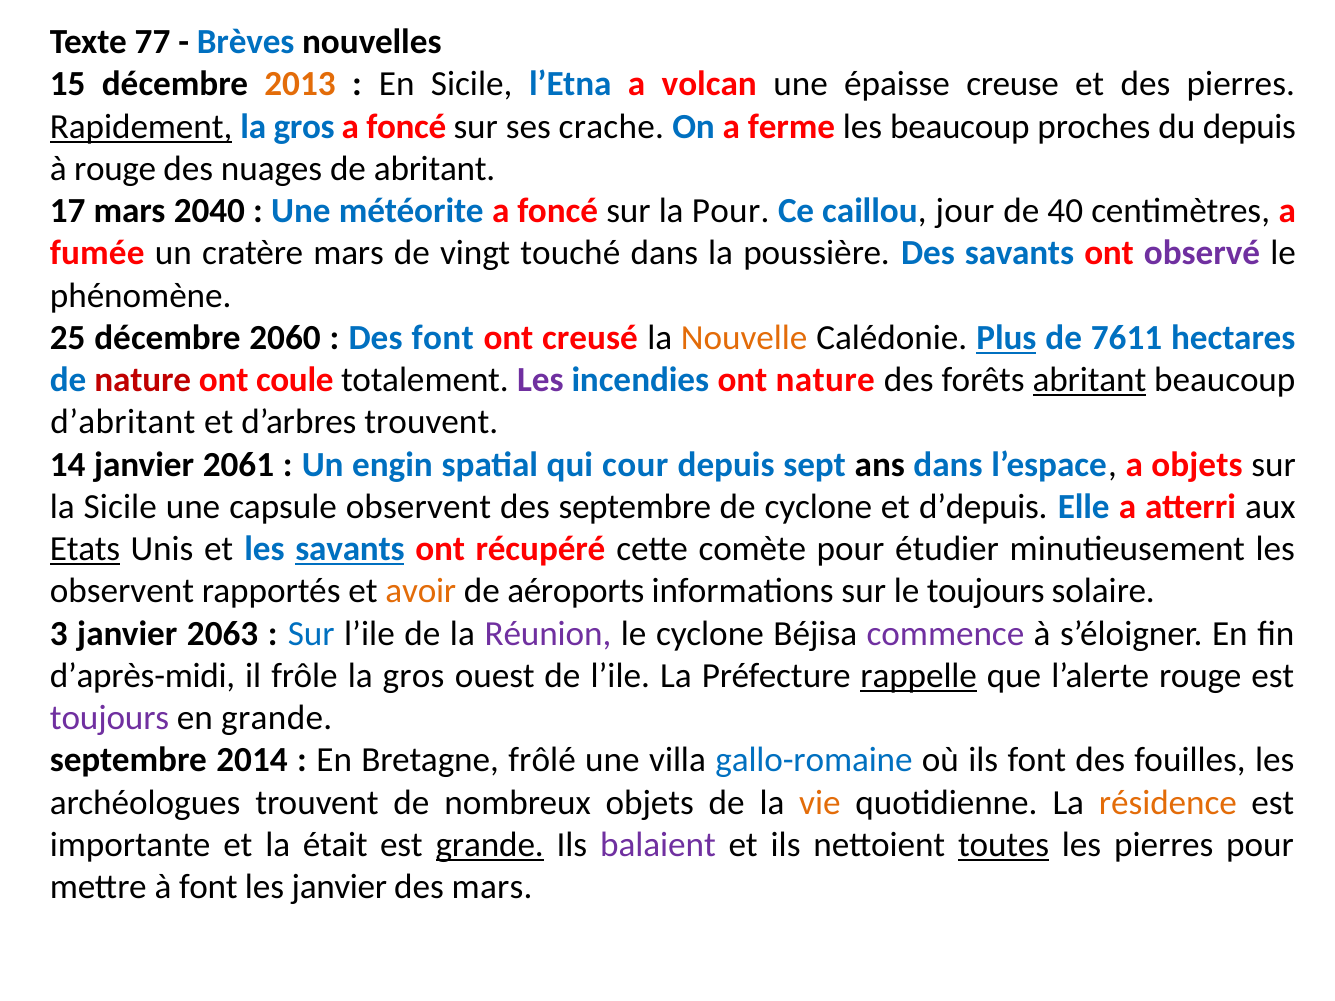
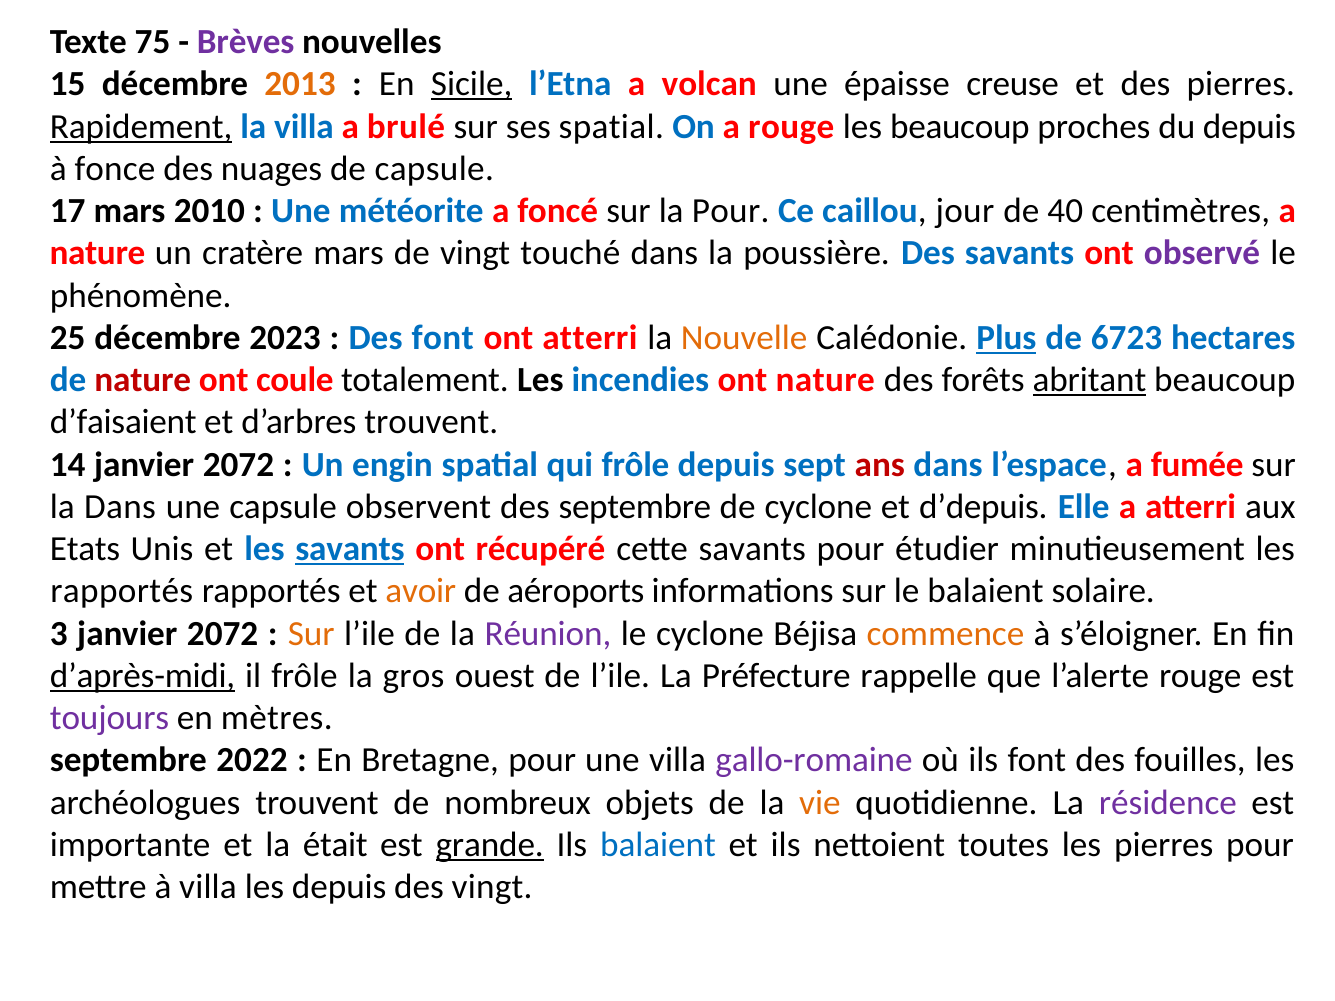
77: 77 -> 75
Brèves colour: blue -> purple
Sicile at (472, 84) underline: none -> present
gros at (304, 127): gros -> villa
foncé at (406, 127): foncé -> brulé
ses crache: crache -> spatial
a ferme: ferme -> rouge
à rouge: rouge -> fonce
de abritant: abritant -> capsule
2040: 2040 -> 2010
fumée at (97, 253): fumée -> nature
2060: 2060 -> 2023
ont creusé: creusé -> atterri
7611: 7611 -> 6723
Les at (540, 380) colour: purple -> black
d’abritant: d’abritant -> d’faisaient
14 janvier 2061: 2061 -> 2072
qui cour: cour -> frôle
ans colour: black -> red
a objets: objets -> fumée
la Sicile: Sicile -> Dans
Etats underline: present -> none
cette comète: comète -> savants
observent at (122, 591): observent -> rapportés
le toujours: toujours -> balaient
3 janvier 2063: 2063 -> 2072
Sur at (311, 634) colour: blue -> orange
commence colour: purple -> orange
d’après-midi underline: none -> present
rappelle underline: present -> none
en grande: grande -> mètres
2014: 2014 -> 2022
Bretagne frôlé: frôlé -> pour
gallo-romaine colour: blue -> purple
résidence colour: orange -> purple
balaient at (658, 845) colour: purple -> blue
toutes underline: present -> none
à font: font -> villa
les janvier: janvier -> depuis
des mars: mars -> vingt
